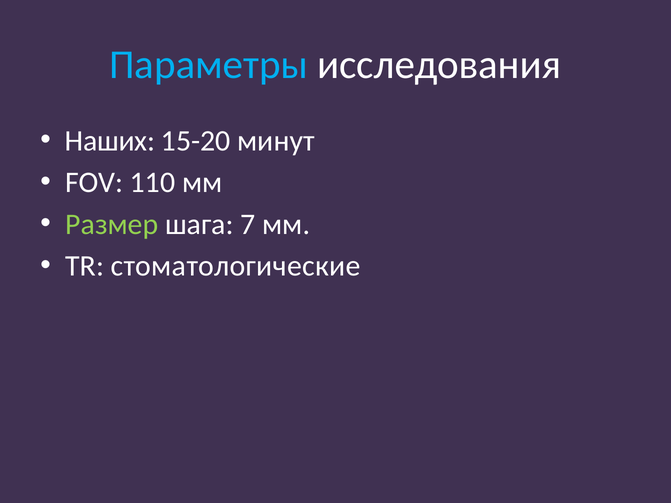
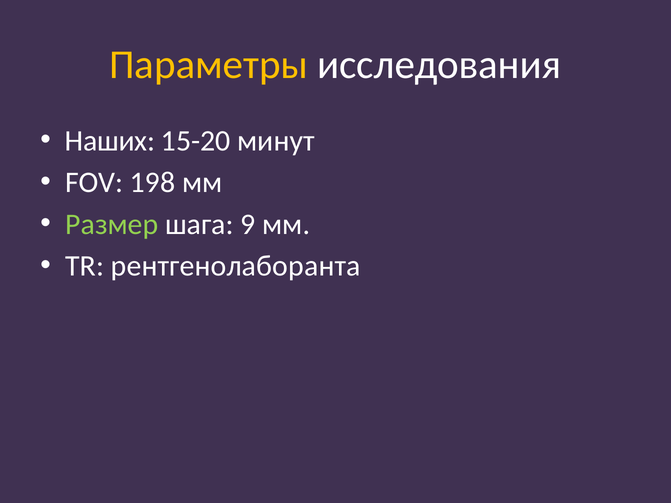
Параметры colour: light blue -> yellow
110: 110 -> 198
7: 7 -> 9
стоматологические: стоматологические -> рентгенолаборанта
